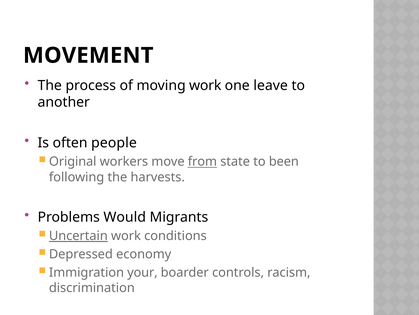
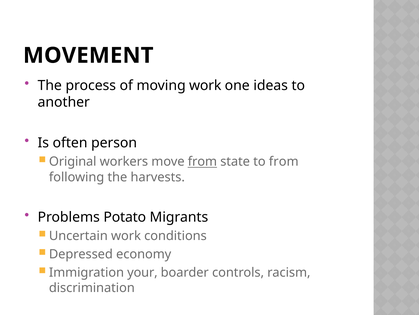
leave: leave -> ideas
people: people -> person
to been: been -> from
Would: Would -> Potato
Uncertain underline: present -> none
